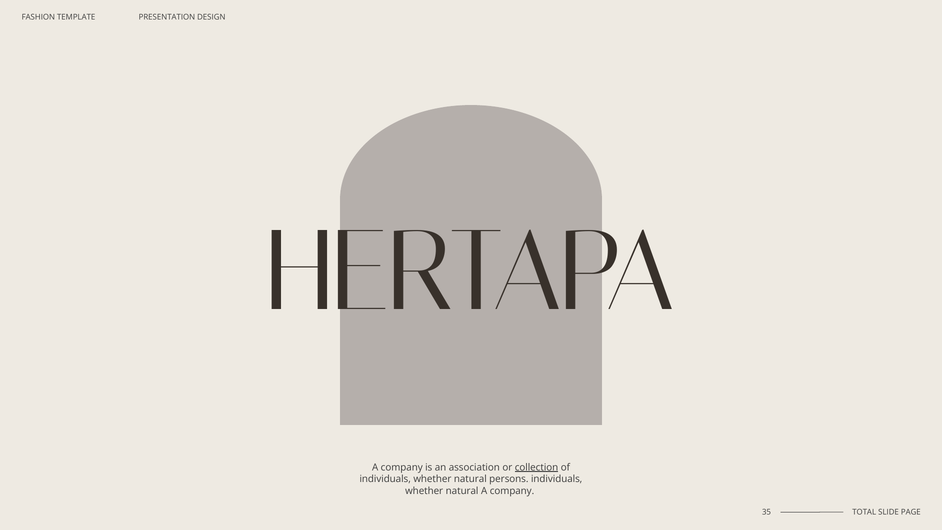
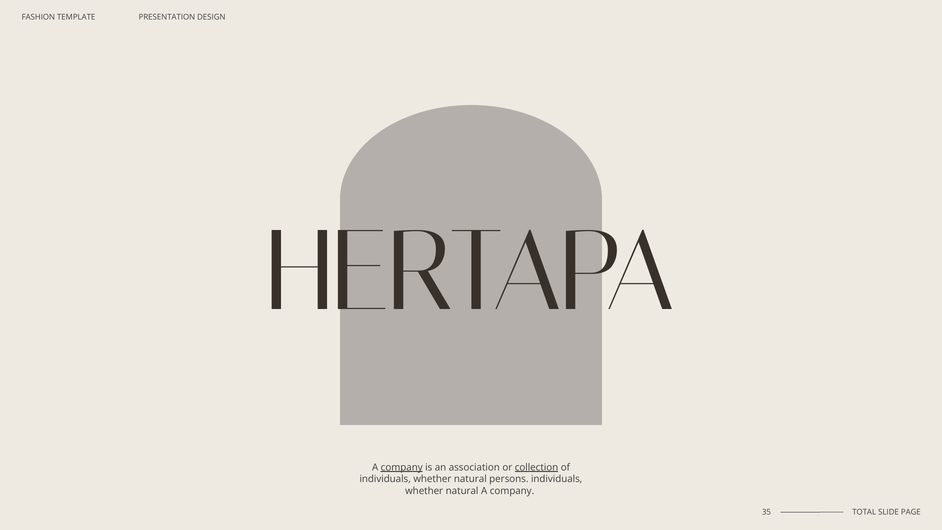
company at (402, 467) underline: none -> present
